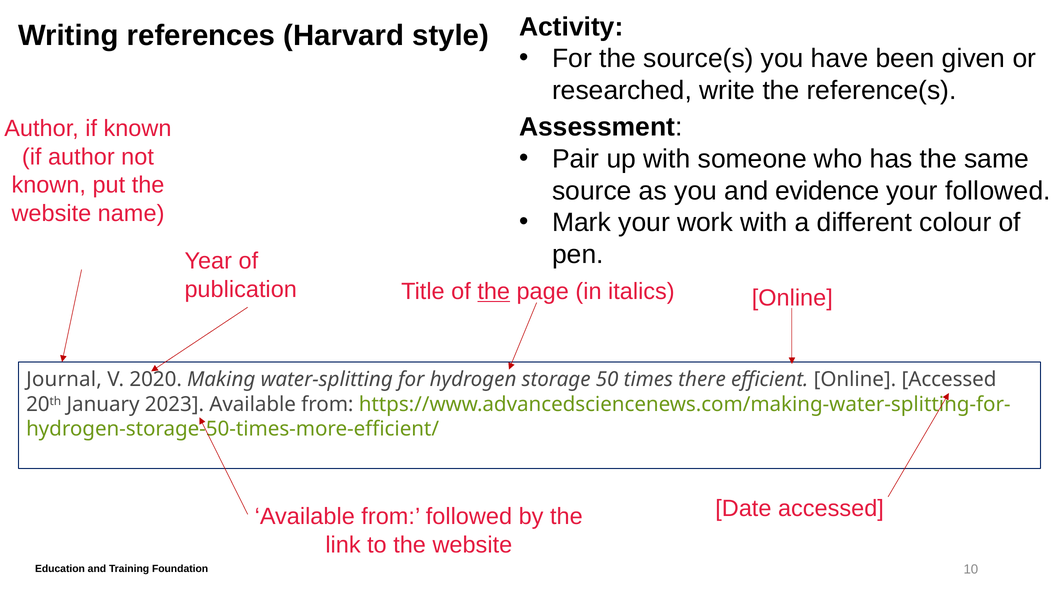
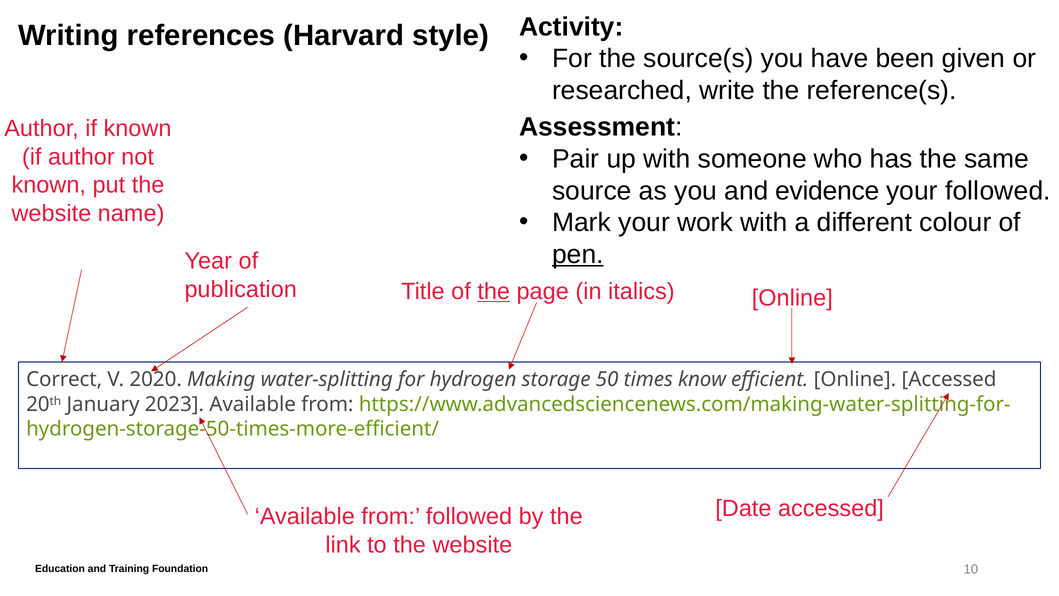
pen underline: none -> present
Journal: Journal -> Correct
there: there -> know
